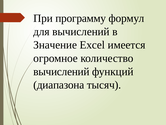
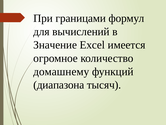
программу: программу -> границами
вычислений at (61, 71): вычислений -> домашнему
